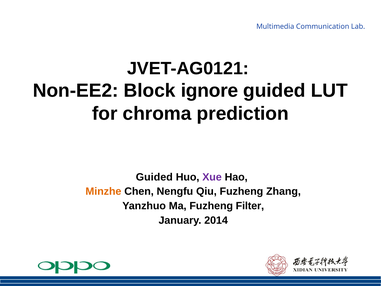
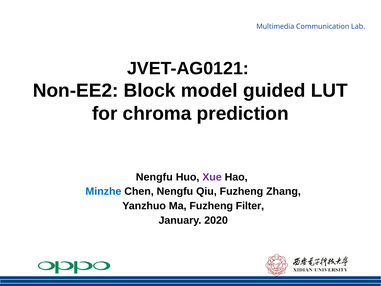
ignore: ignore -> model
Guided at (154, 177): Guided -> Nengfu
Minzhe colour: orange -> blue
2014: 2014 -> 2020
